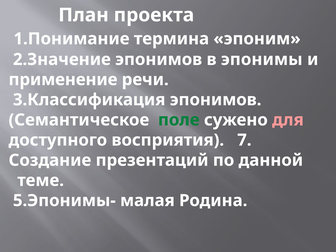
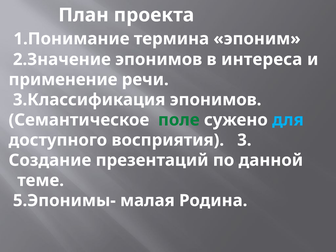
эпонимы: эпонимы -> интереса
для colour: pink -> light blue
7: 7 -> 3
